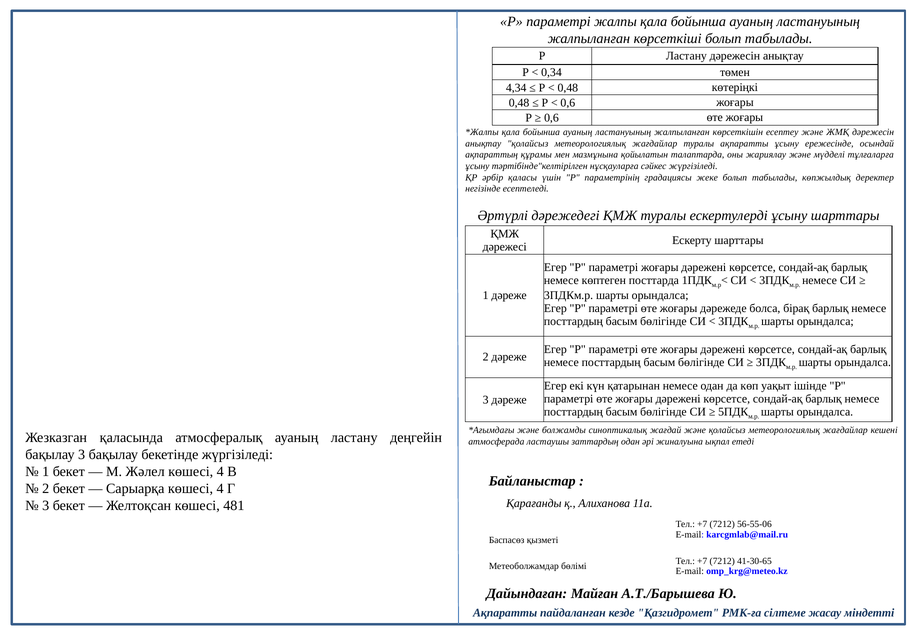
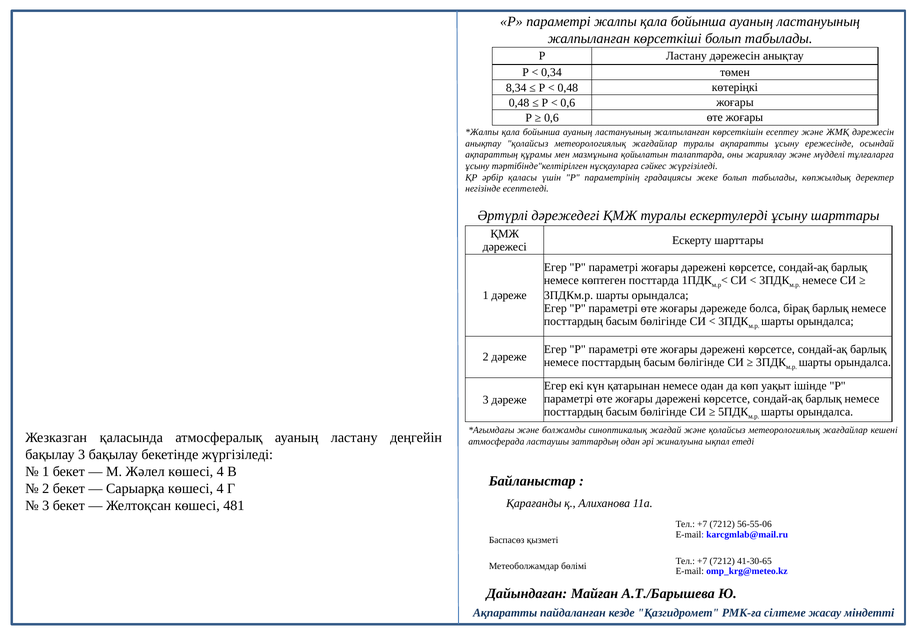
4,34: 4,34 -> 8,34
